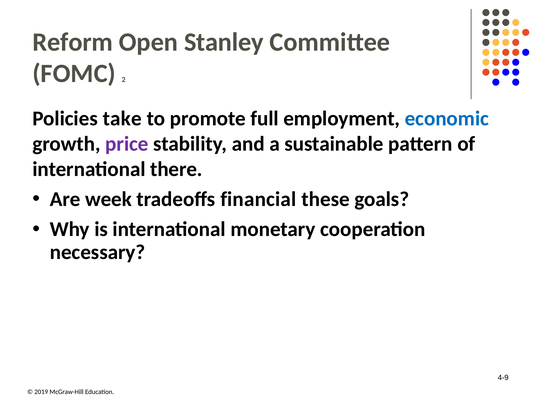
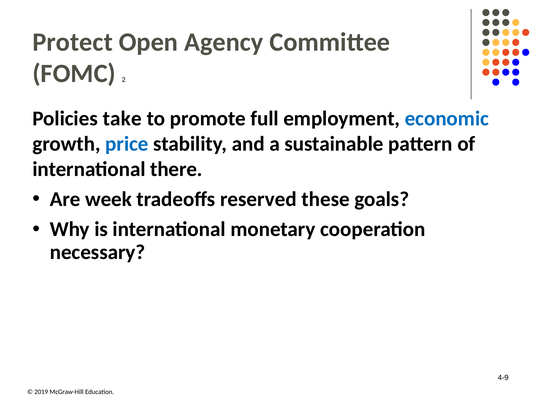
Reform: Reform -> Protect
Stanley: Stanley -> Agency
price colour: purple -> blue
financial: financial -> reserved
